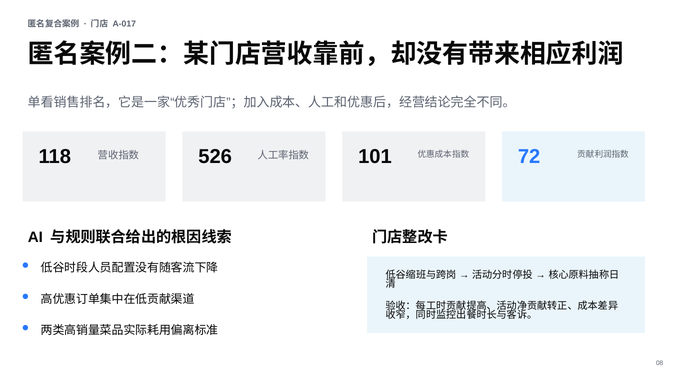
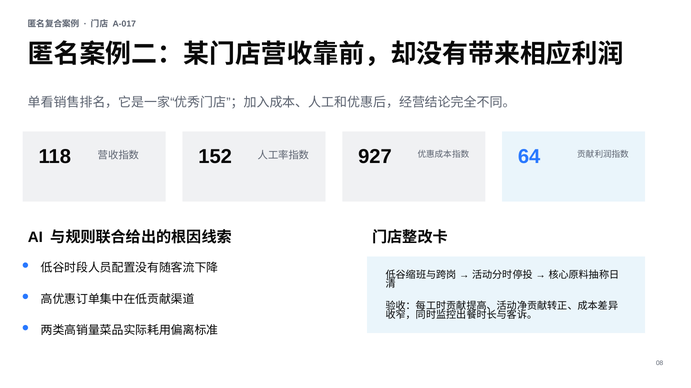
526: 526 -> 152
101: 101 -> 927
72: 72 -> 64
